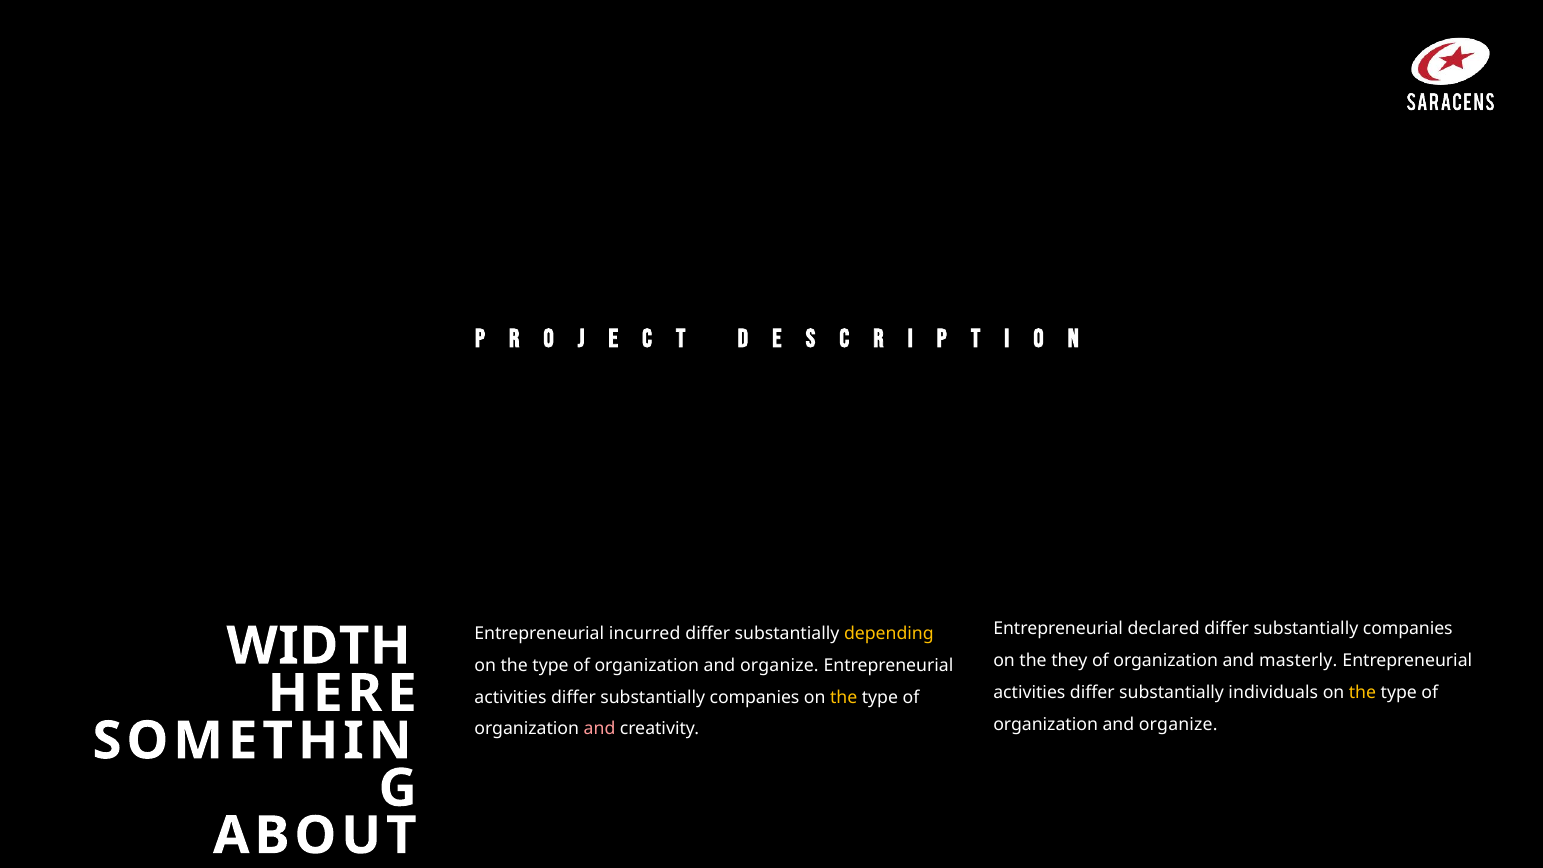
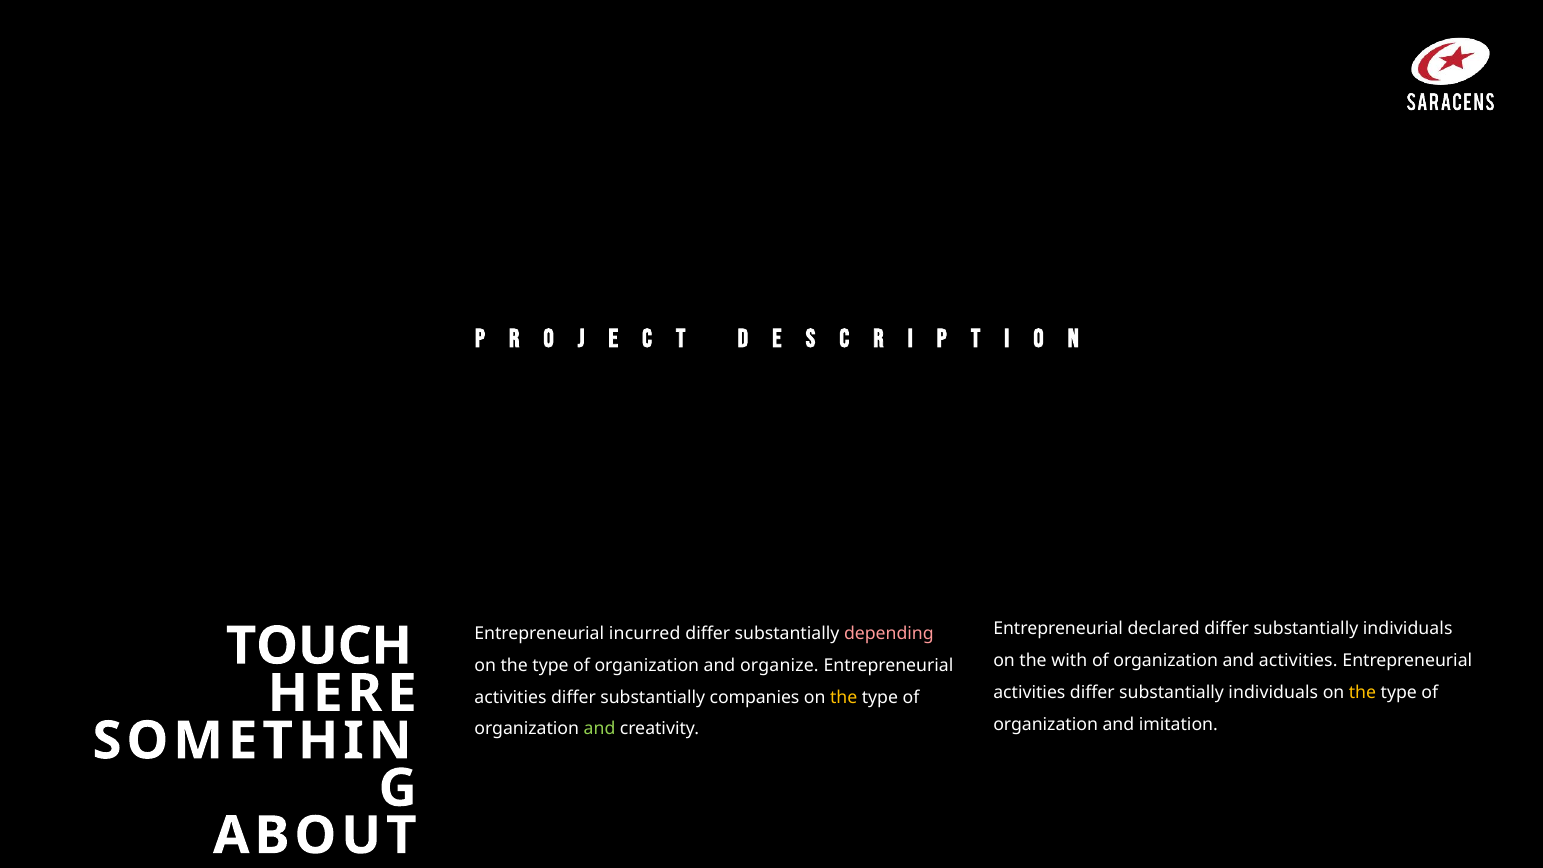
companies at (1408, 629): companies -> individuals
depending colour: yellow -> pink
WIDTH: WIDTH -> TOUCH
they: they -> with
and masterly: masterly -> activities
organize at (1178, 725): organize -> imitation
and at (600, 729) colour: pink -> light green
